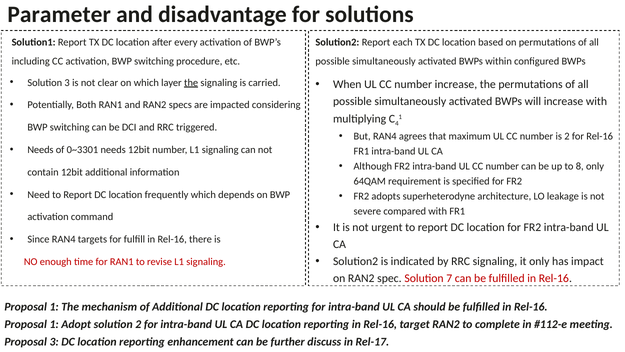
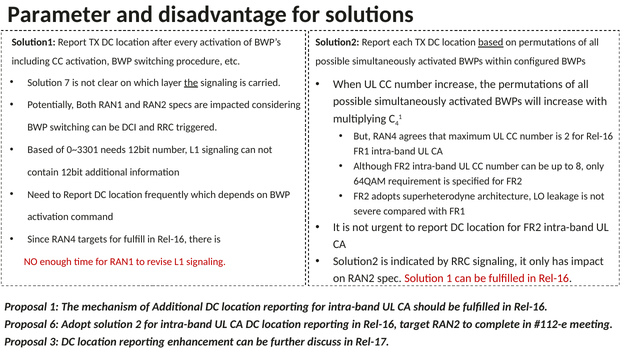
based at (491, 42) underline: none -> present
Solution 3: 3 -> 7
Needs at (40, 150): Needs -> Based
Solution 7: 7 -> 1
1 at (54, 324): 1 -> 6
